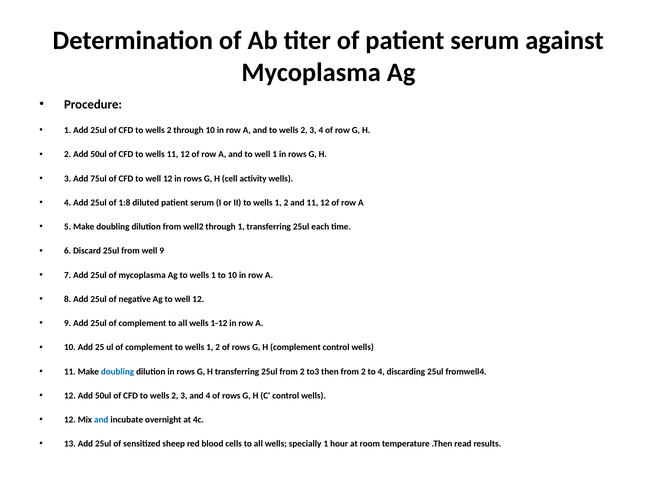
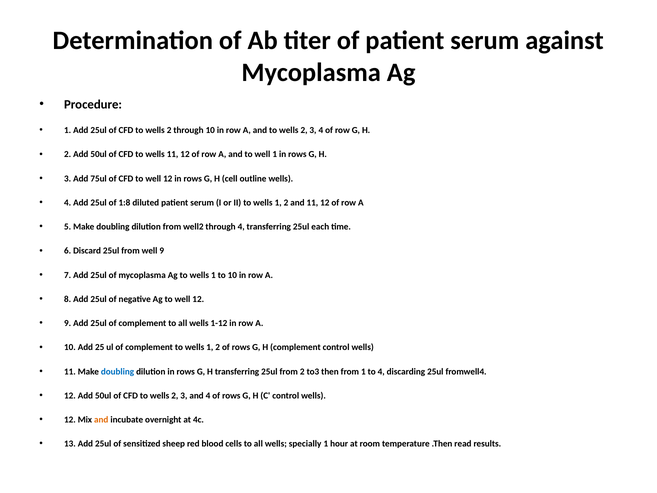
activity: activity -> outline
through 1: 1 -> 4
then from 2: 2 -> 1
and at (101, 420) colour: blue -> orange
